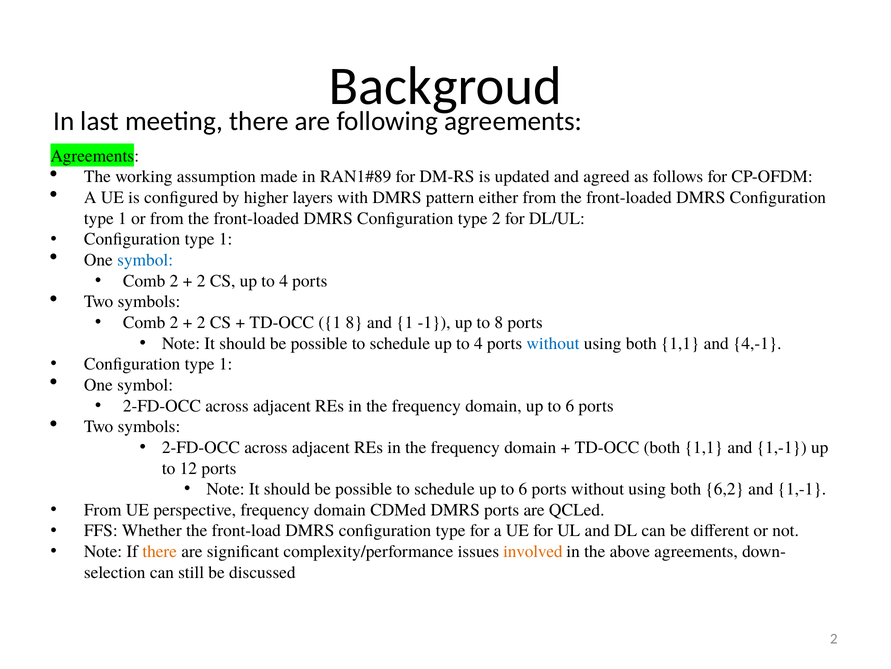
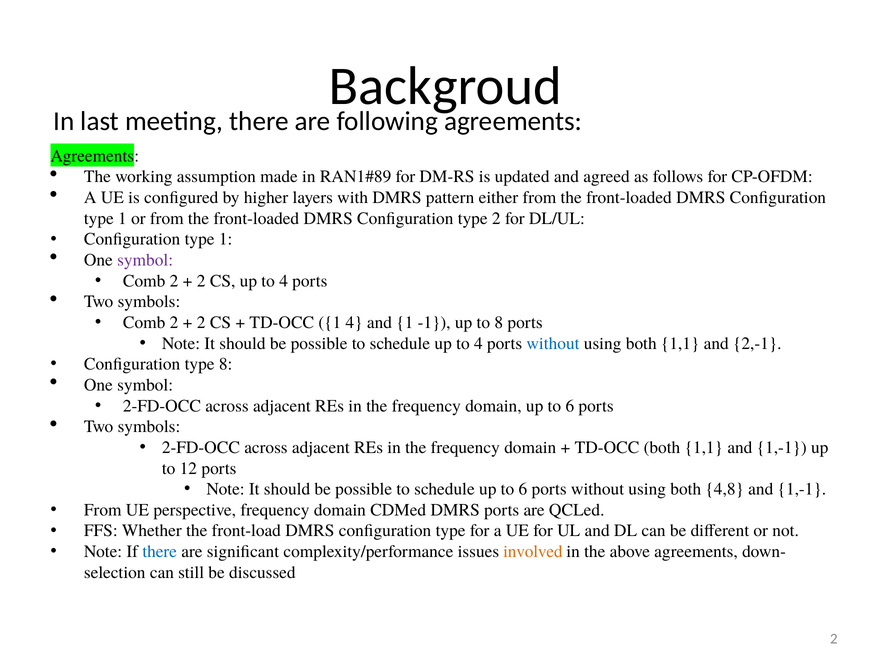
symbol at (145, 260) colour: blue -> purple
1 8: 8 -> 4
4,-1: 4,-1 -> 2,-1
1 at (226, 364): 1 -> 8
6,2: 6,2 -> 4,8
there at (160, 551) colour: orange -> blue
